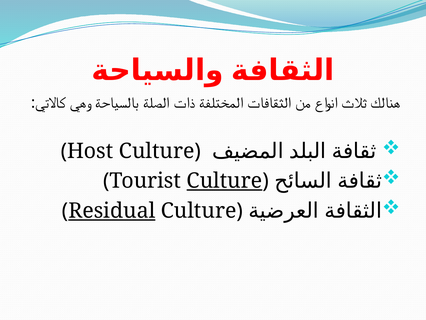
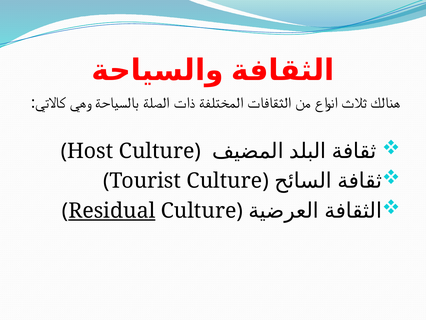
Culture at (224, 181) underline: present -> none
